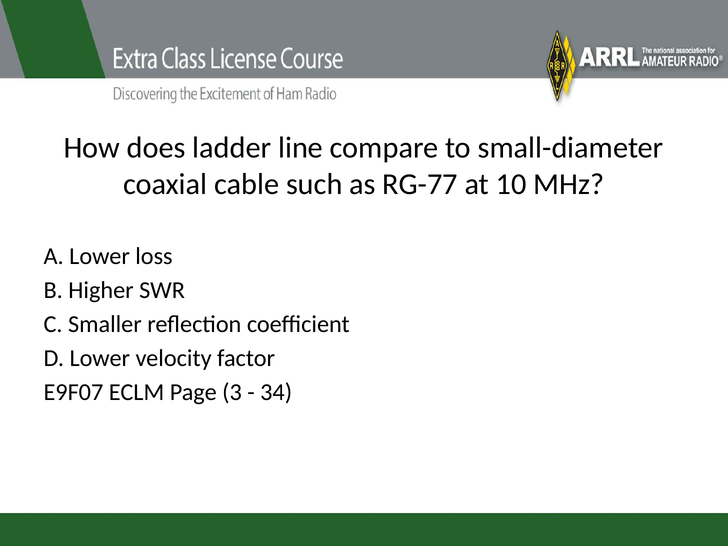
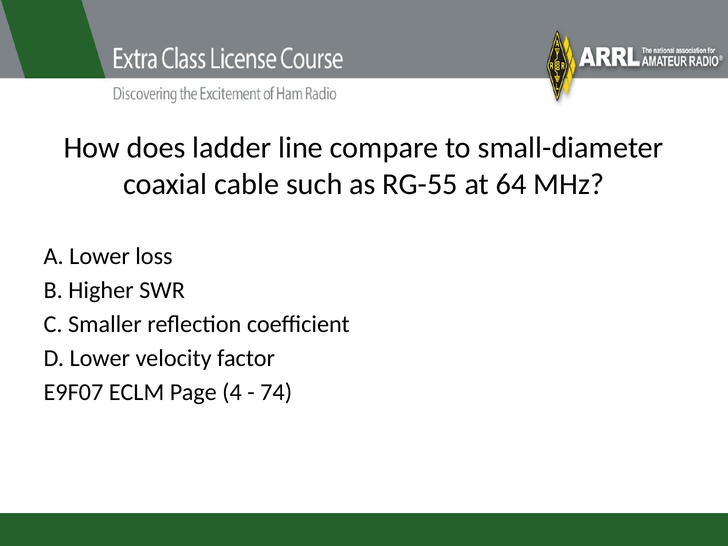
RG-77: RG-77 -> RG-55
10: 10 -> 64
3: 3 -> 4
34: 34 -> 74
